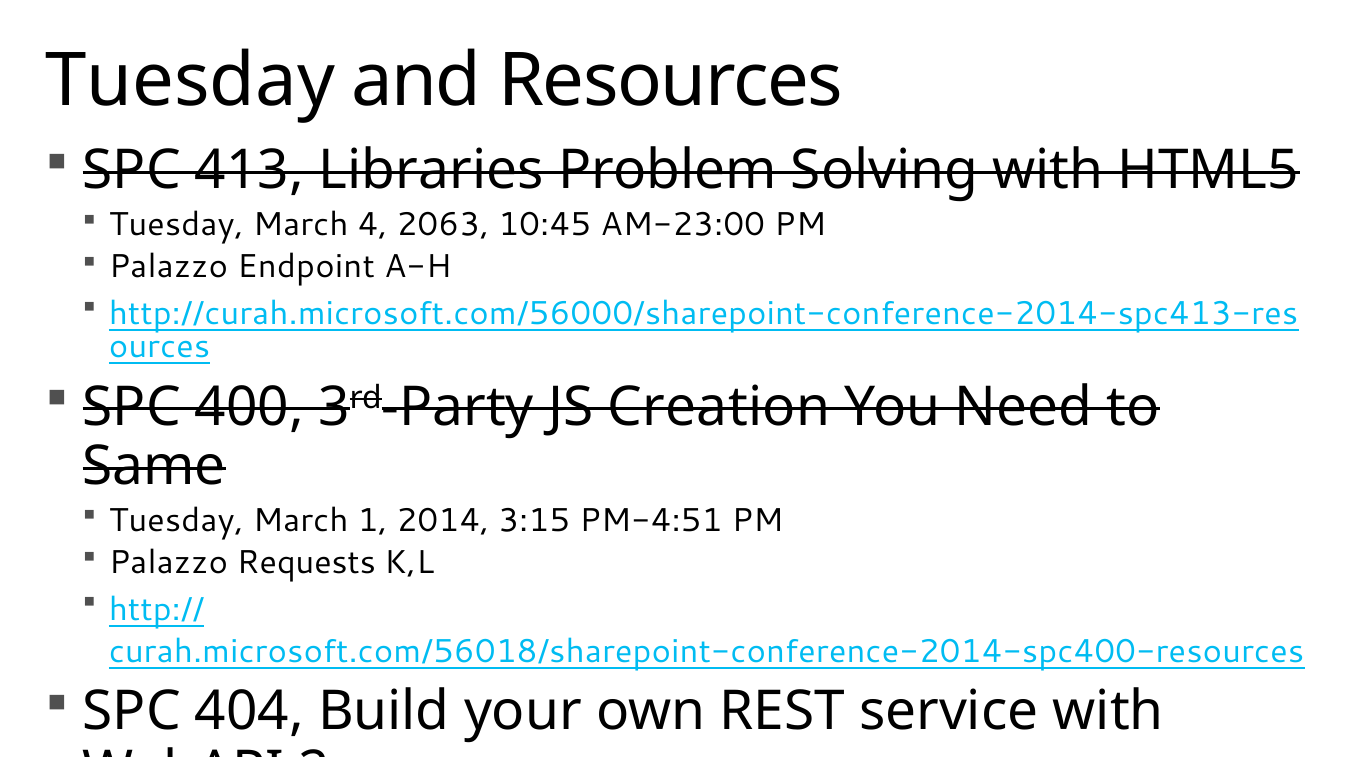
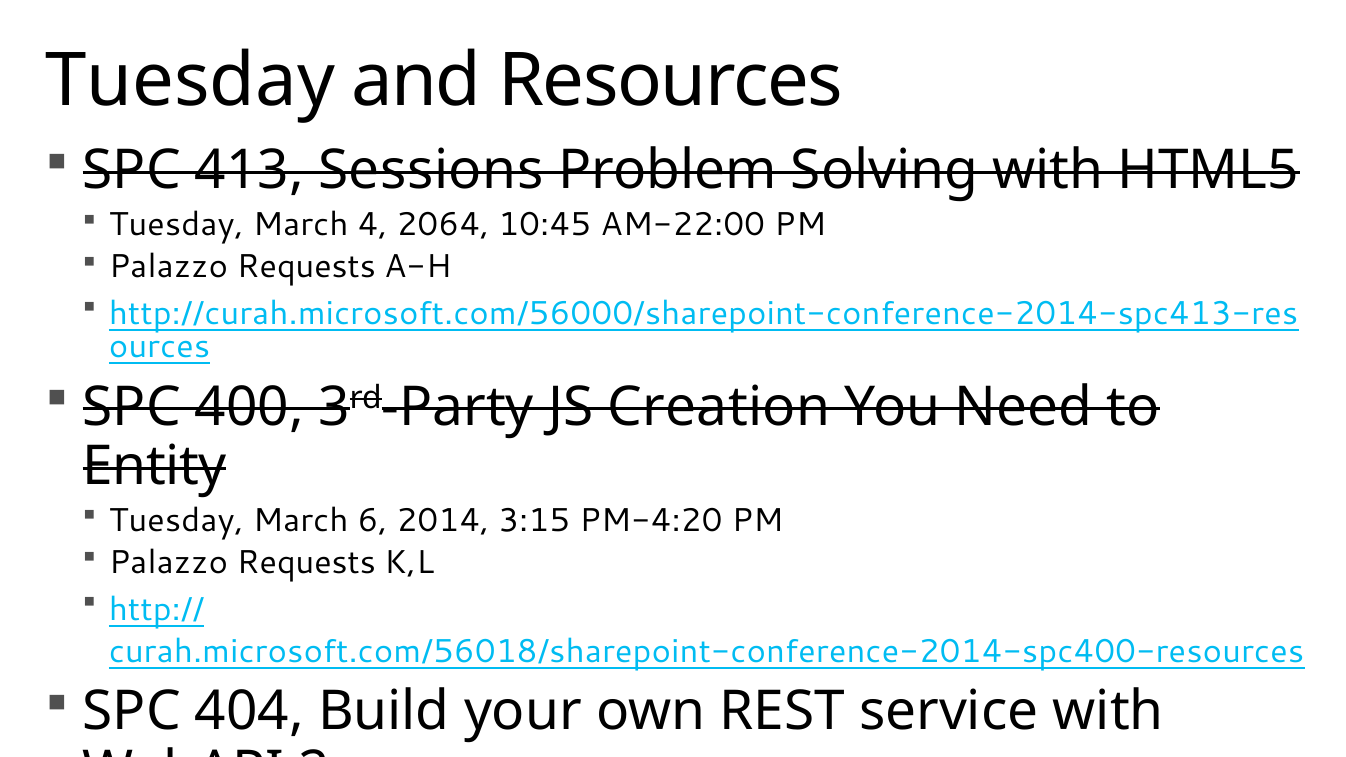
Libraries: Libraries -> Sessions
2063: 2063 -> 2064
AM-23:00: AM-23:00 -> AM-22:00
Endpoint at (306, 267): Endpoint -> Requests
Same: Same -> Entity
1: 1 -> 6
PM-4:51: PM-4:51 -> PM-4:20
